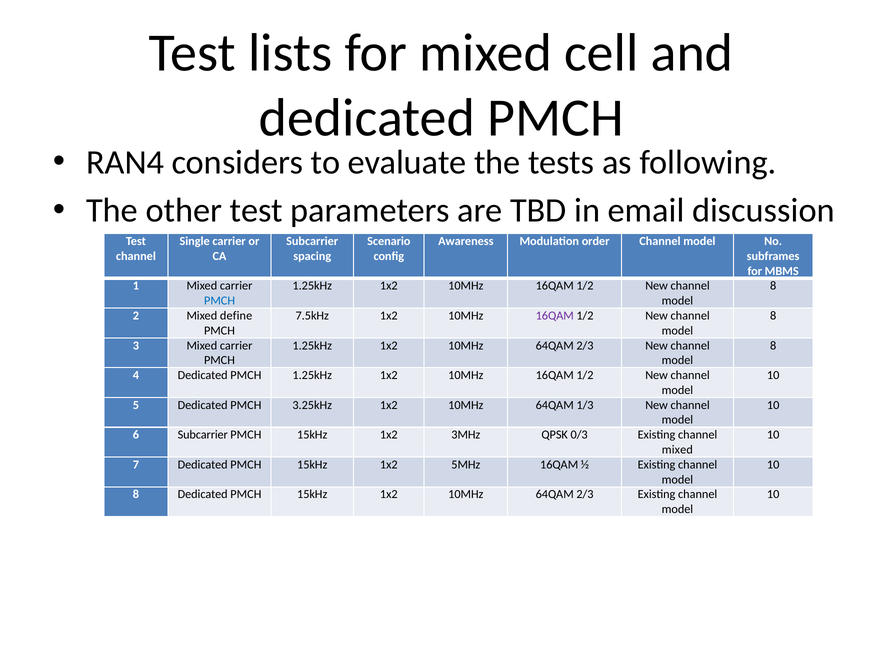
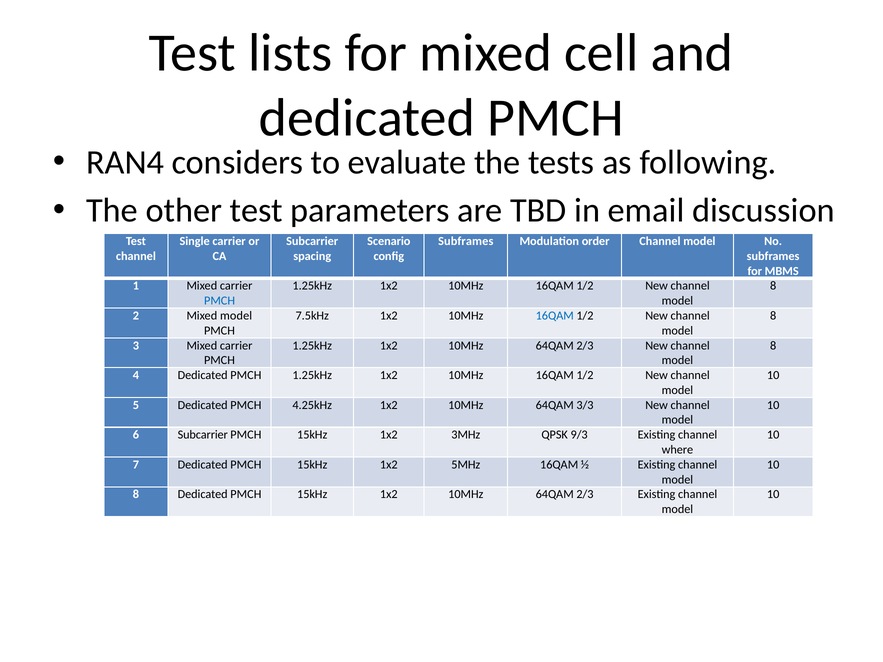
Awareness at (466, 241): Awareness -> Subframes
Mixed define: define -> model
16QAM at (555, 316) colour: purple -> blue
3.25kHz: 3.25kHz -> 4.25kHz
1/3: 1/3 -> 3/3
0/3: 0/3 -> 9/3
mixed at (677, 450): mixed -> where
